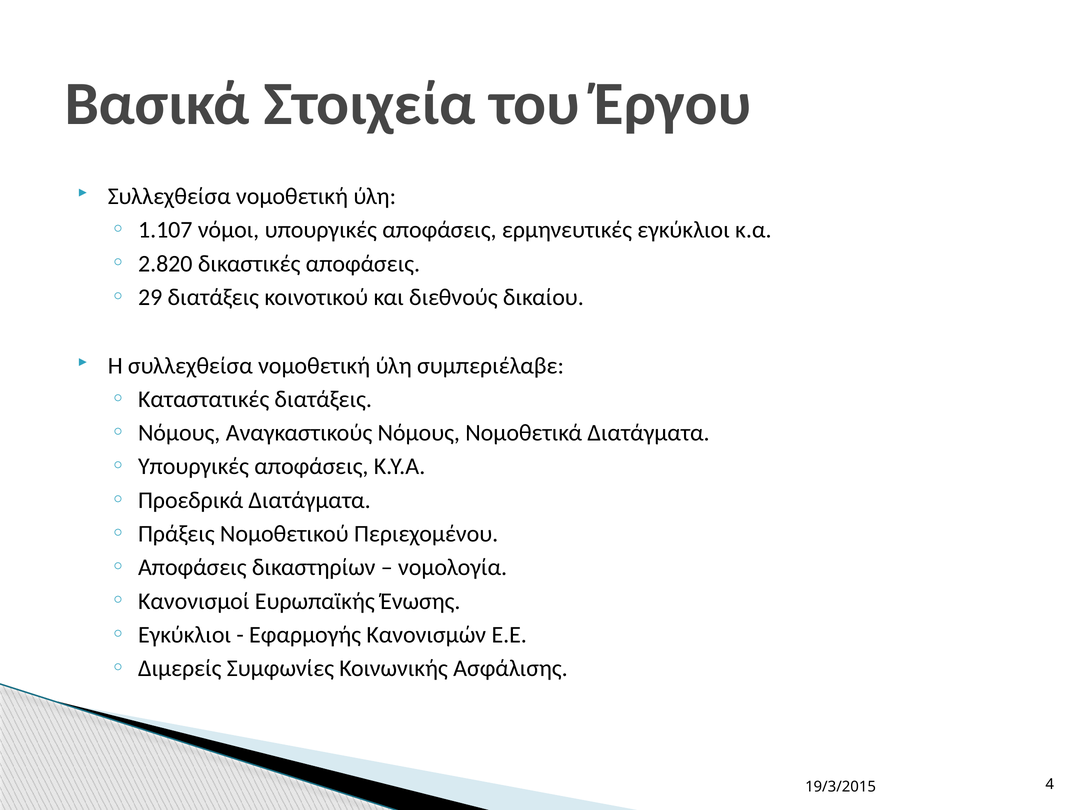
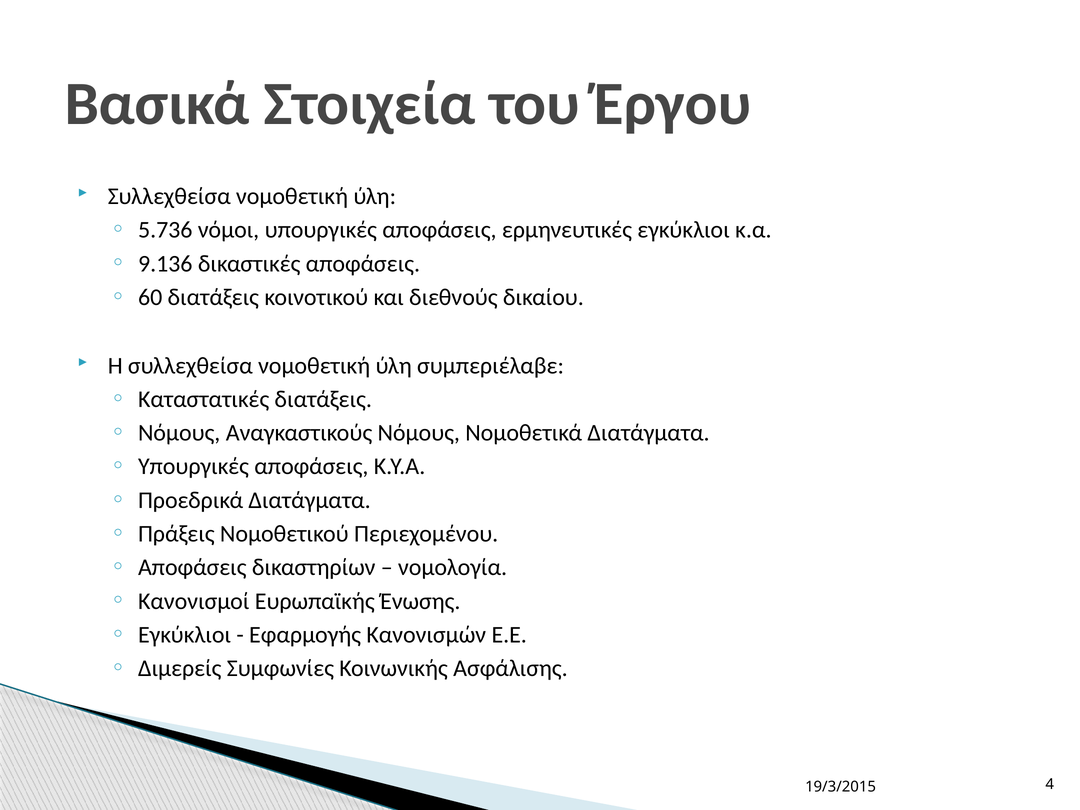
1.107: 1.107 -> 5.736
2.820: 2.820 -> 9.136
29: 29 -> 60
